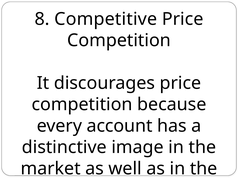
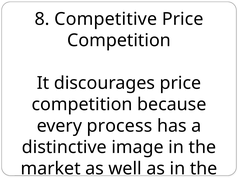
account: account -> process
